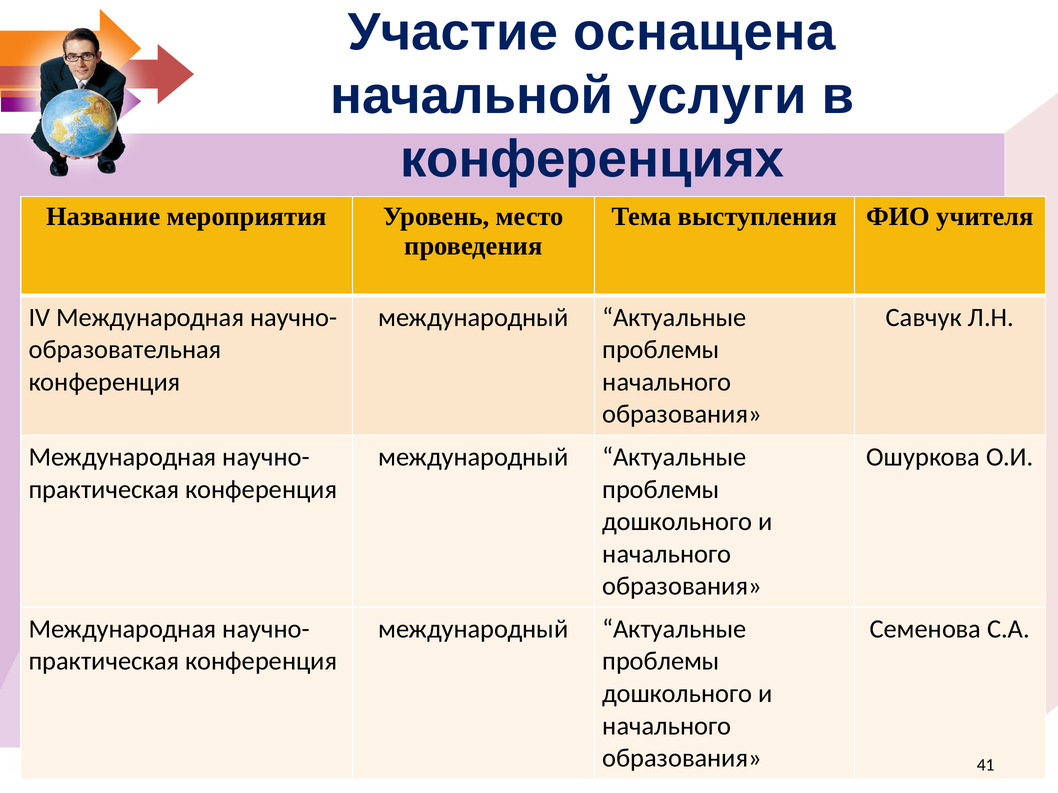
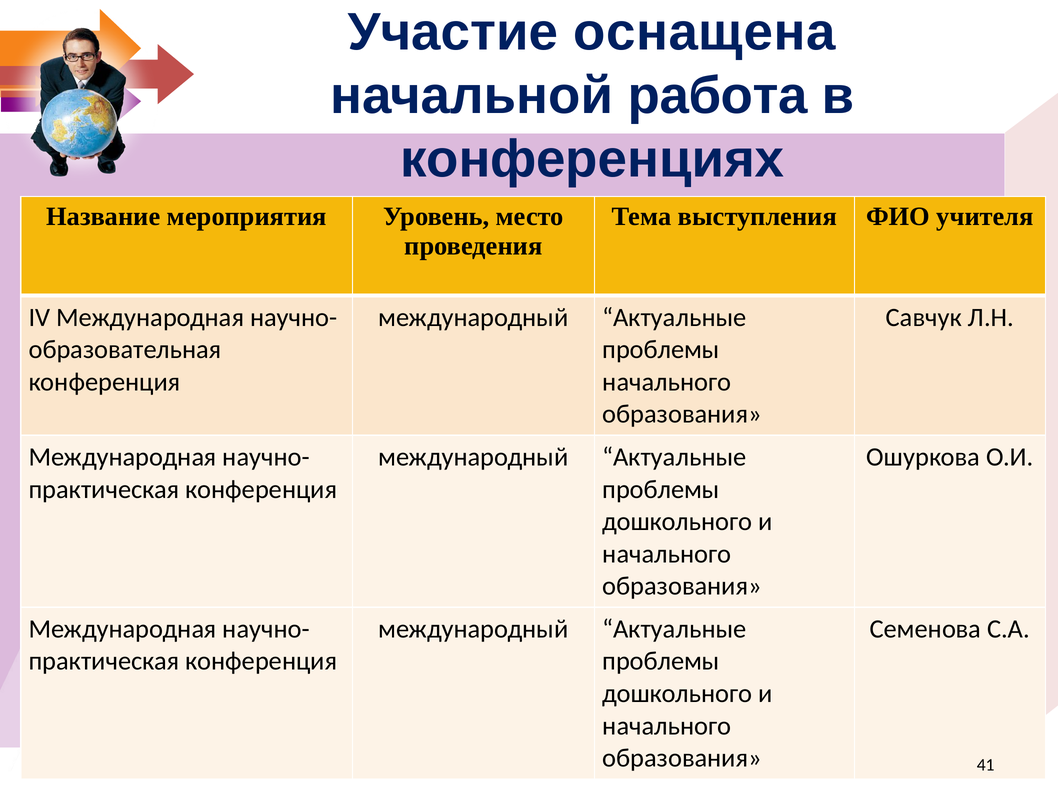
услуги: услуги -> работа
